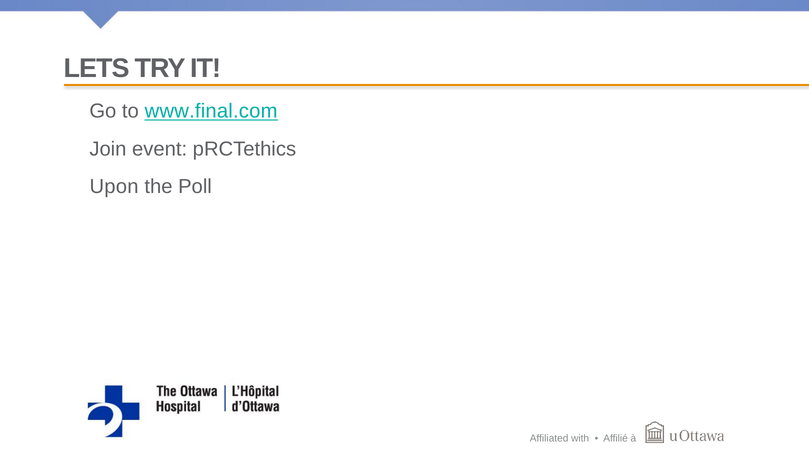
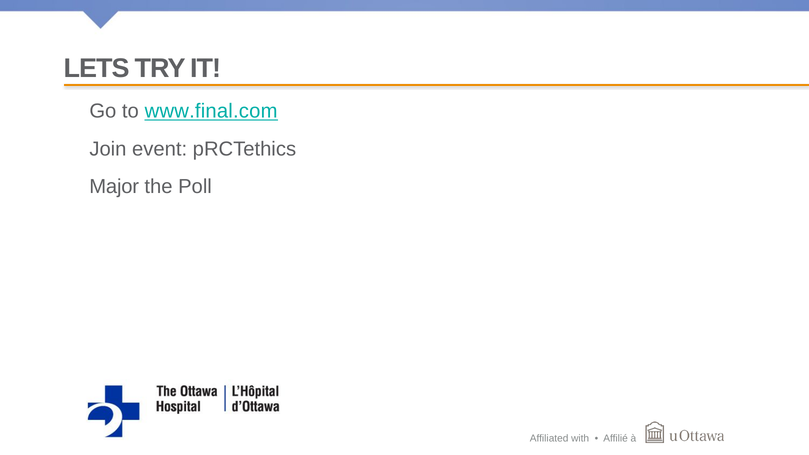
Upon: Upon -> Major
